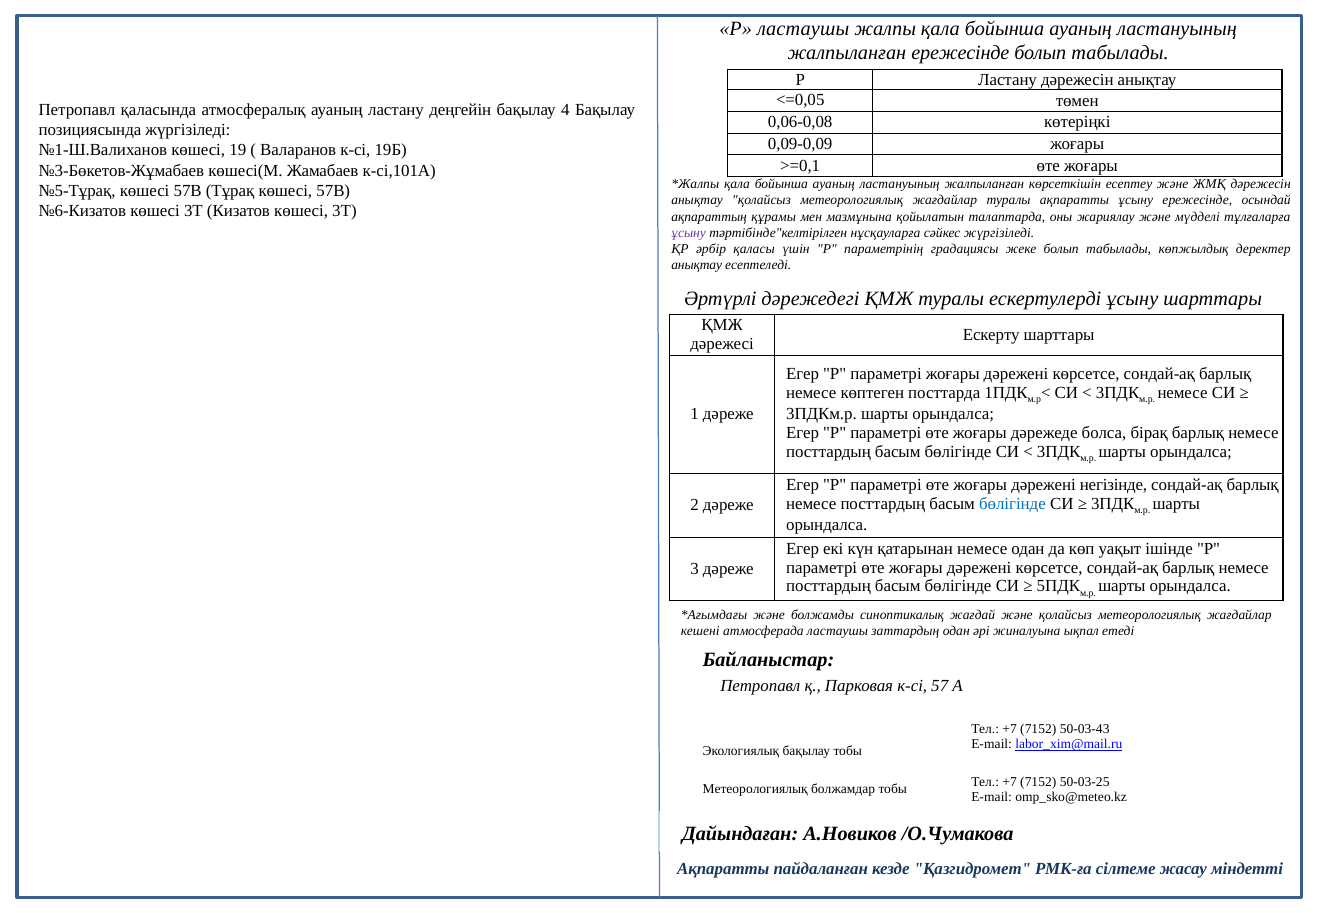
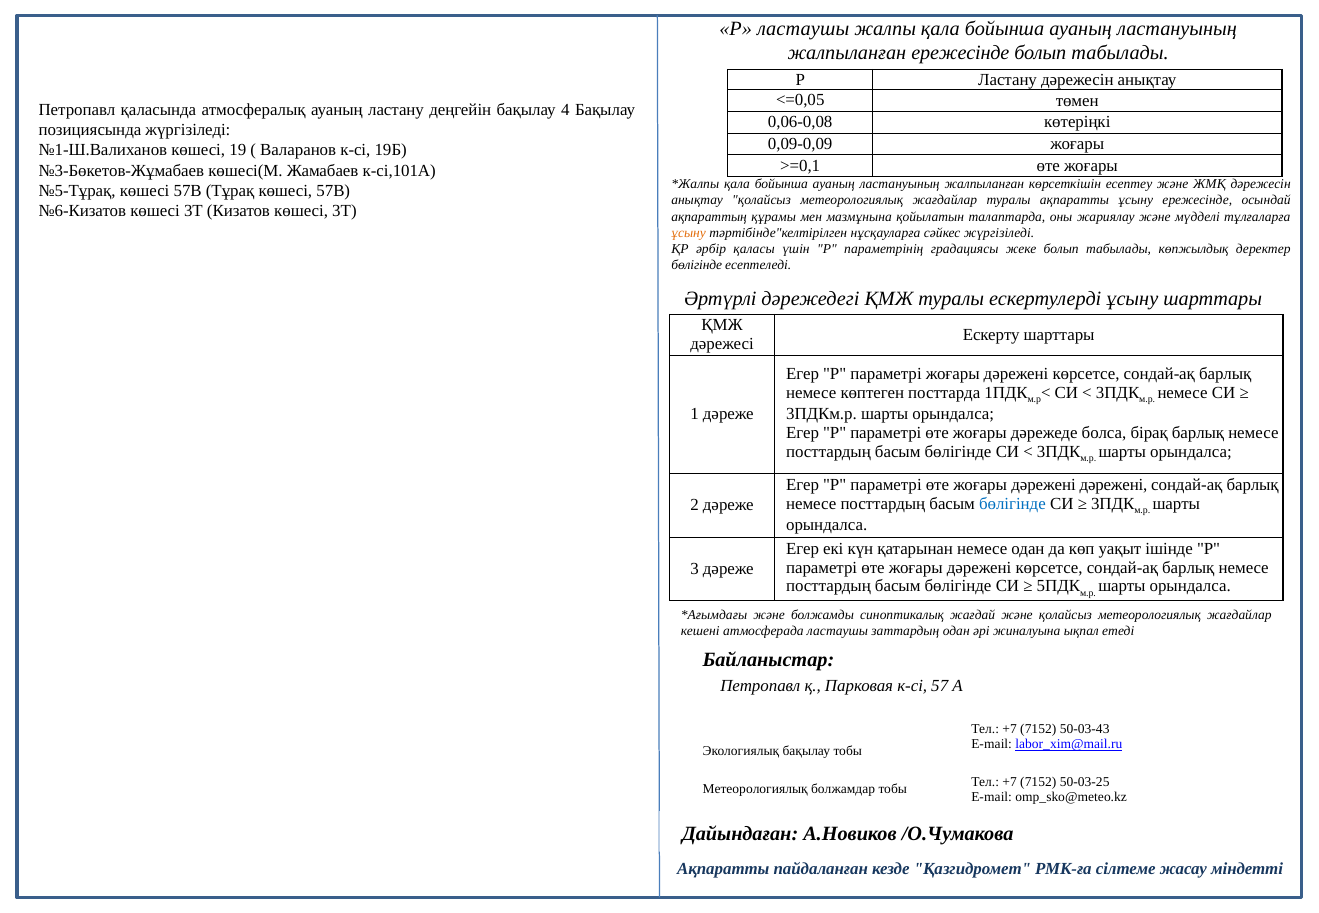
ұсыну at (689, 233) colour: purple -> orange
анықтау at (697, 265): анықтау -> бөлігінде
дәрежені негізінде: негізінде -> дәрежені
